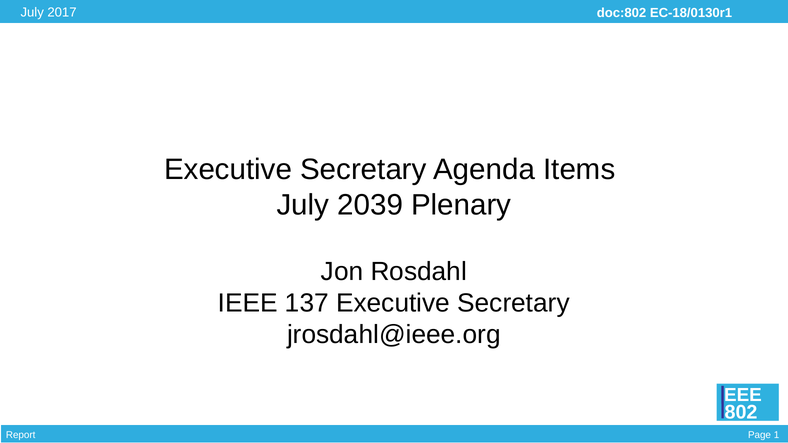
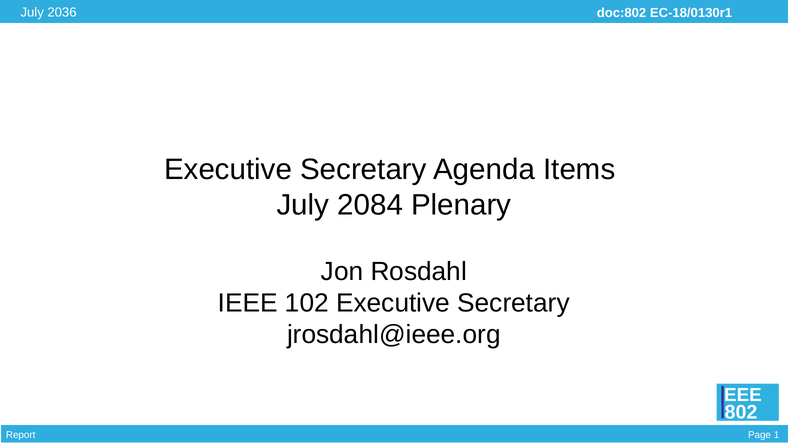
2017: 2017 -> 2036
2039: 2039 -> 2084
137: 137 -> 102
